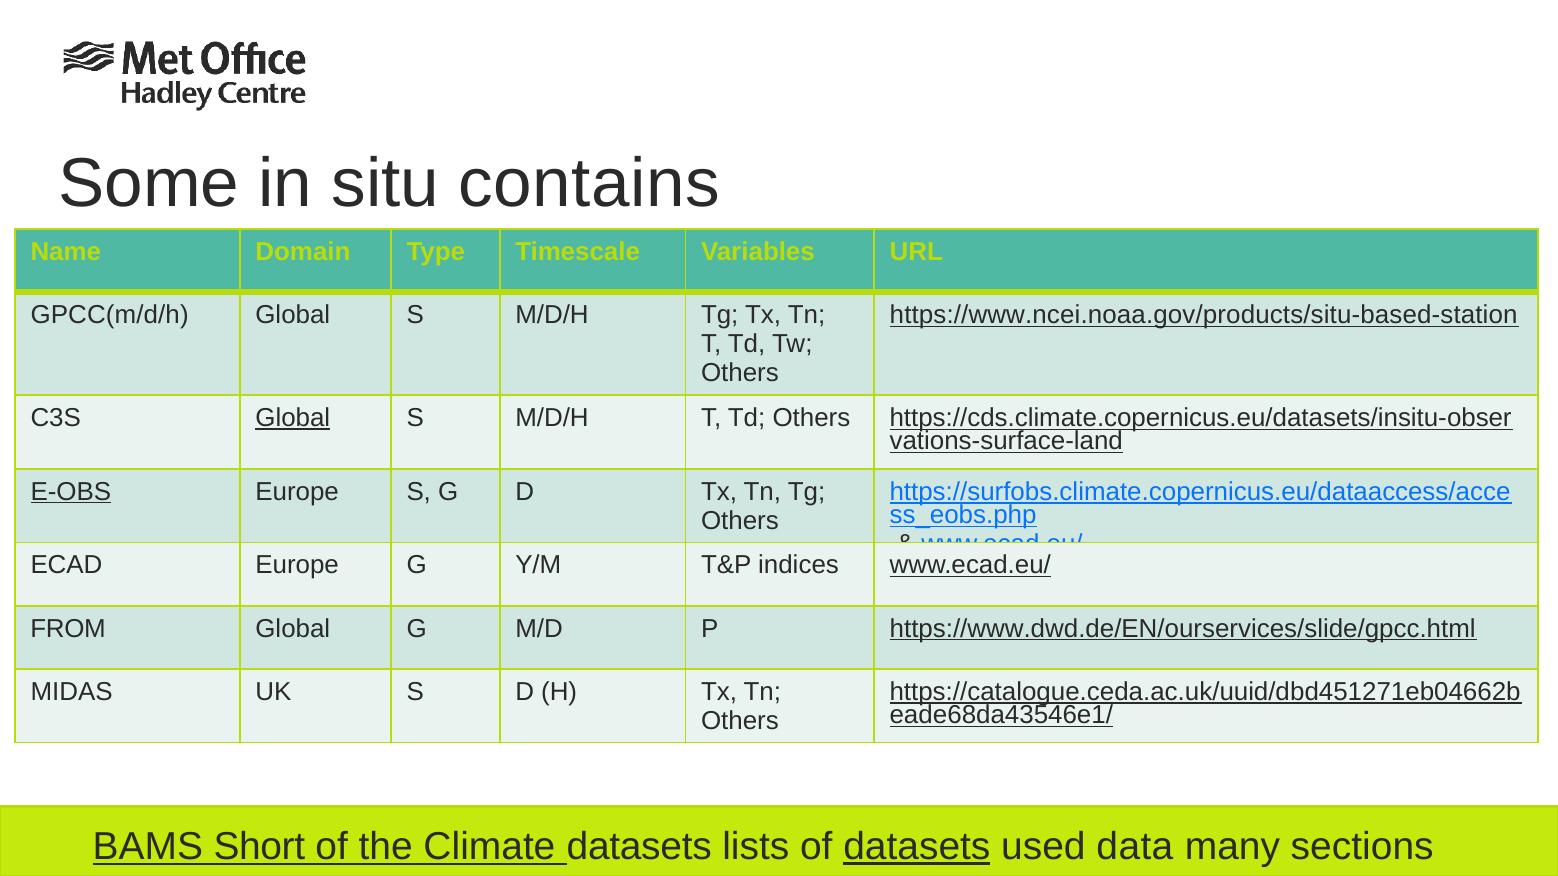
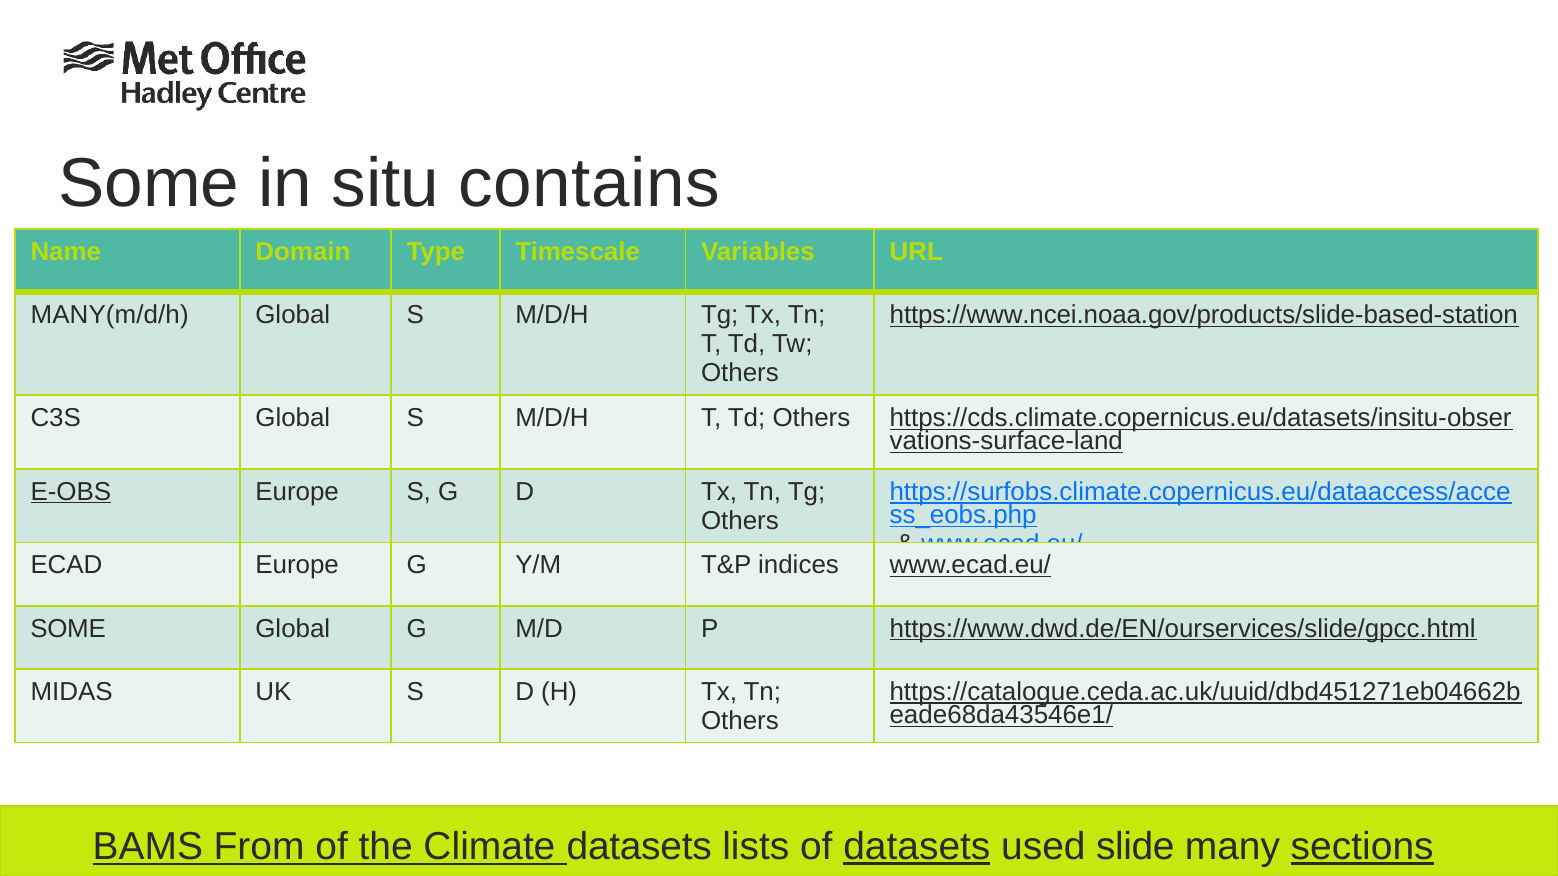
GPCC(m/d/h: GPCC(m/d/h -> MANY(m/d/h
https://www.ncei.noaa.gov/products/situ-based-station: https://www.ncei.noaa.gov/products/situ-based-station -> https://www.ncei.noaa.gov/products/slide-based-station
Global at (293, 418) underline: present -> none
FROM at (68, 629): FROM -> SOME
Short: Short -> From
data: data -> slide
sections underline: none -> present
